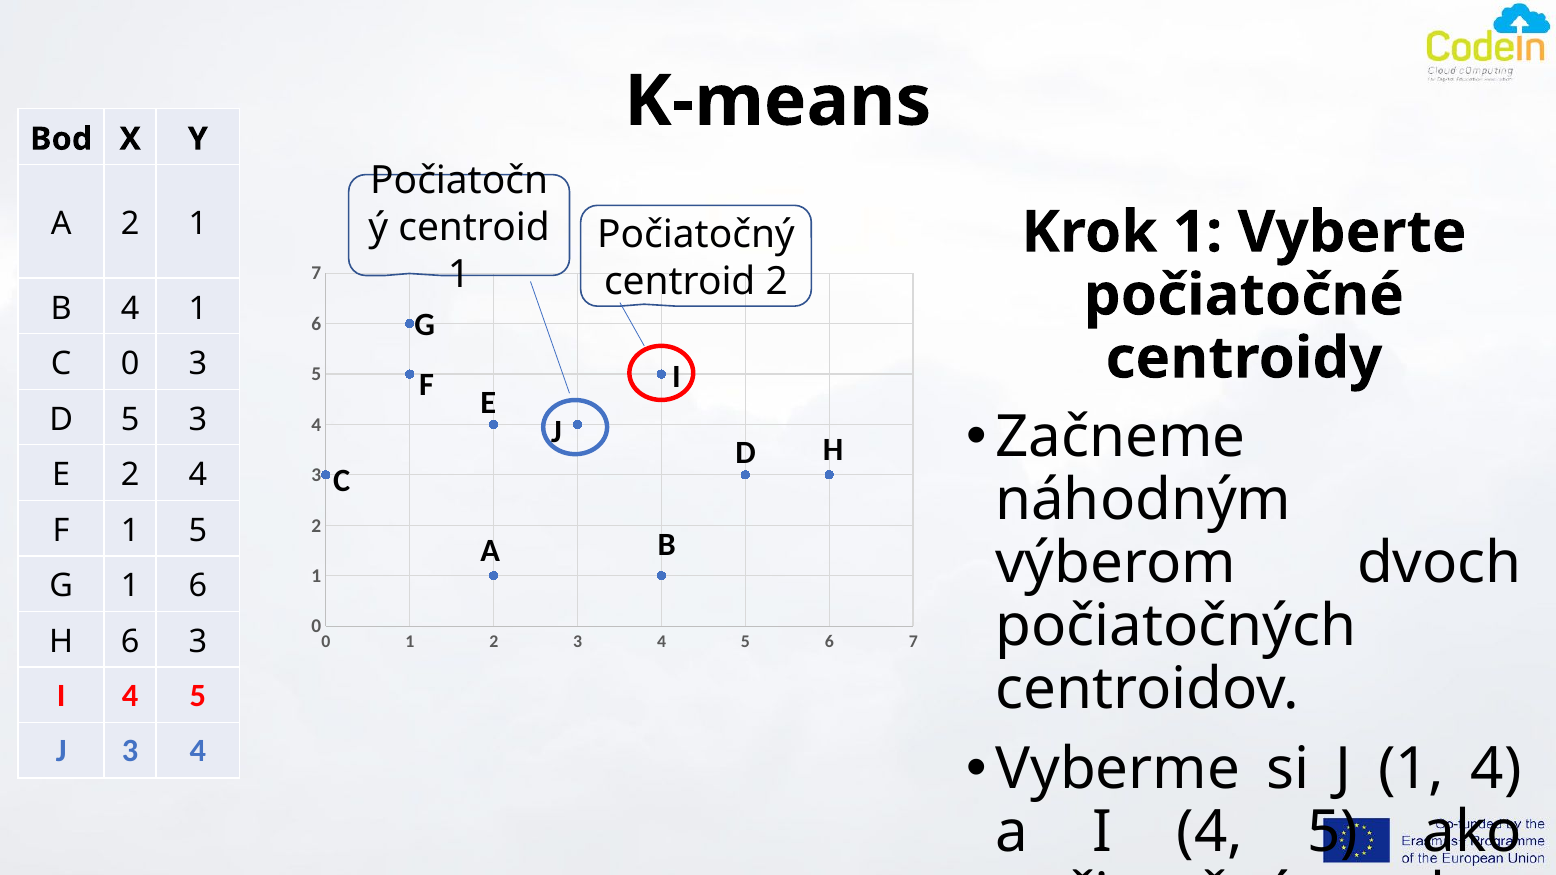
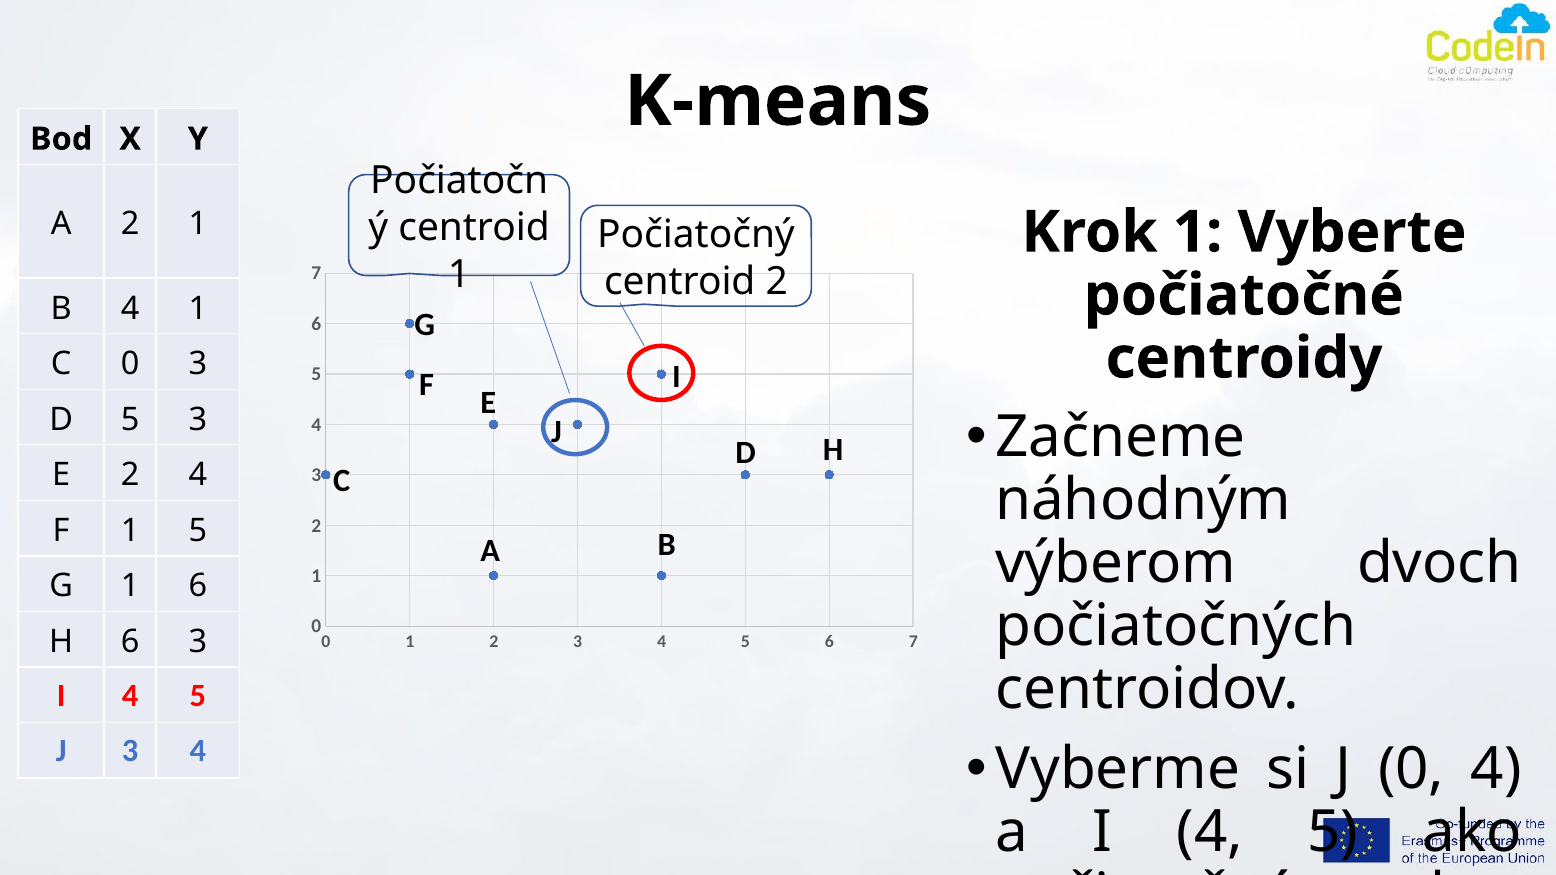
J 1: 1 -> 0
